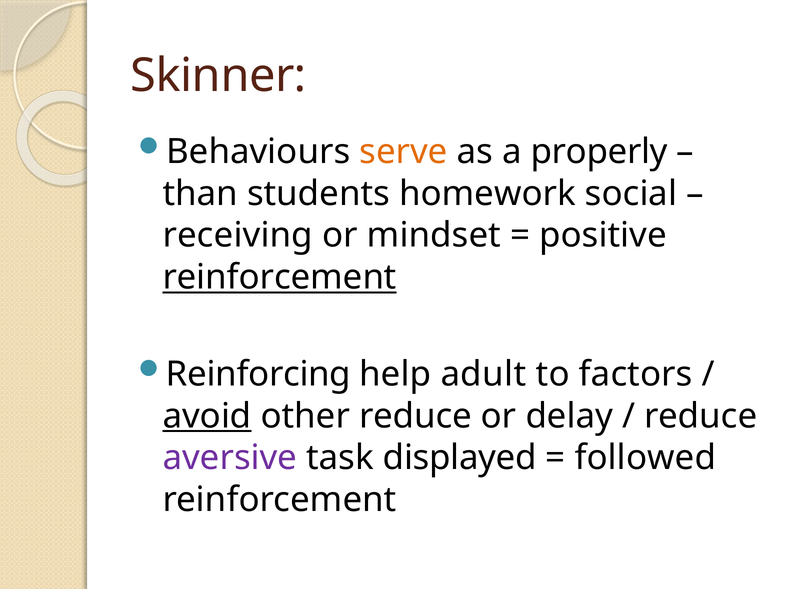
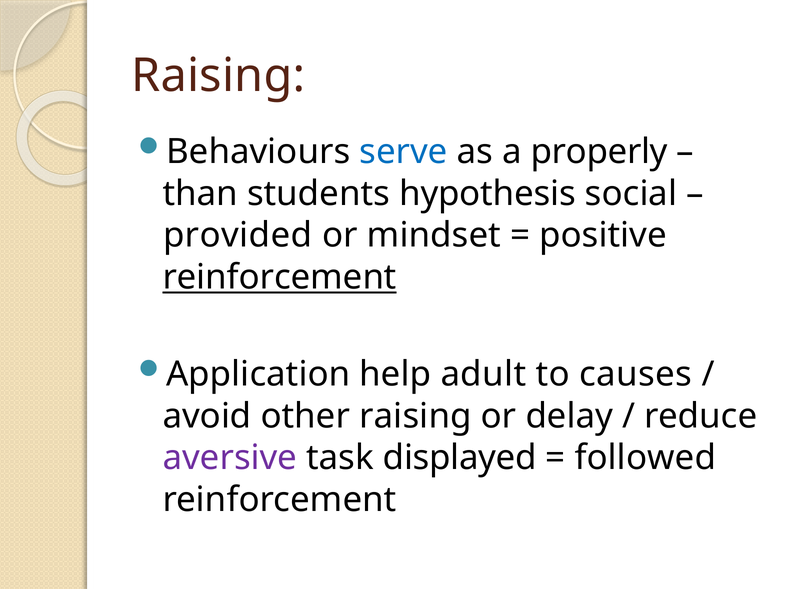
Skinner at (219, 76): Skinner -> Raising
serve colour: orange -> blue
homework: homework -> hypothesis
receiving: receiving -> provided
Reinforcing: Reinforcing -> Application
factors: factors -> causes
avoid underline: present -> none
other reduce: reduce -> raising
